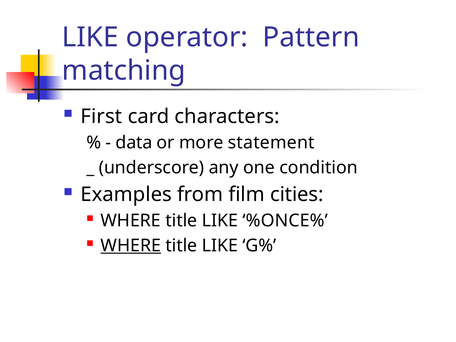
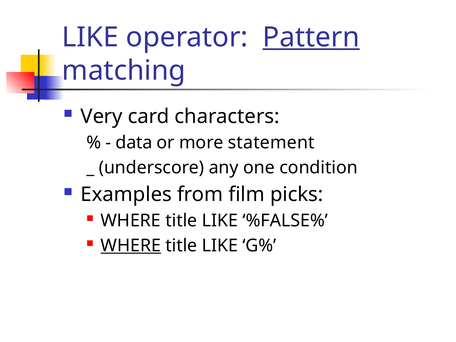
Pattern underline: none -> present
First: First -> Very
cities: cities -> picks
%ONCE%: %ONCE% -> %FALSE%
